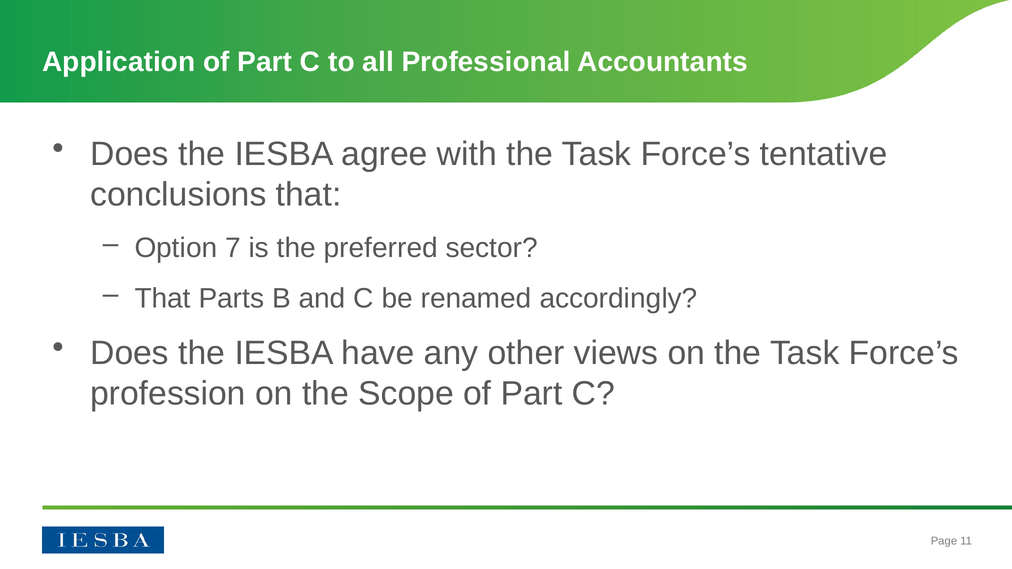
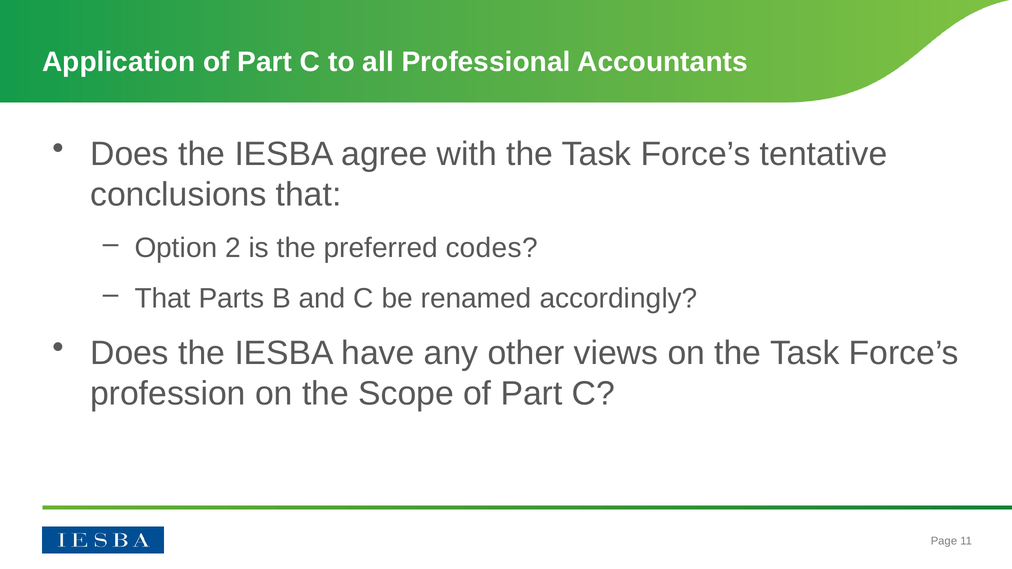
7: 7 -> 2
sector: sector -> codes
